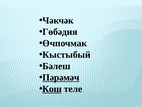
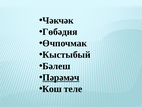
Кош underline: present -> none
